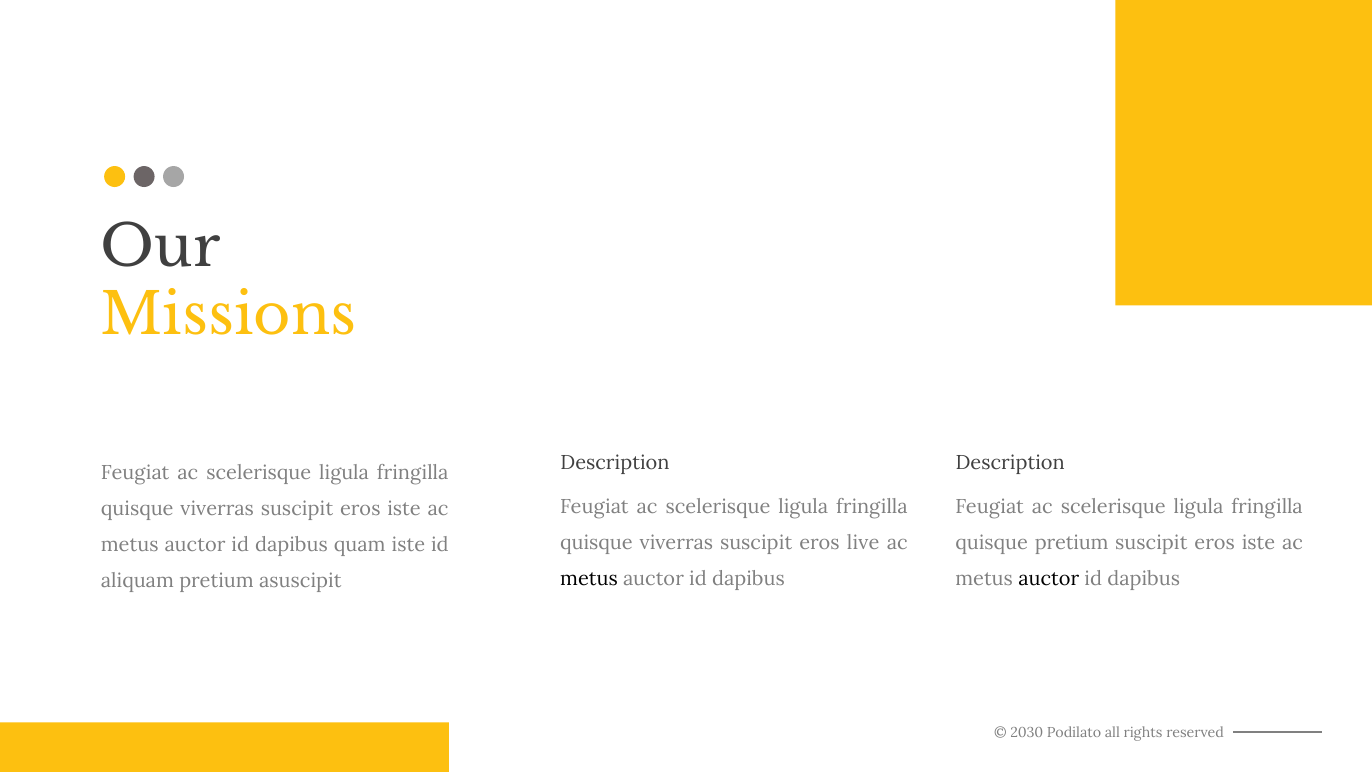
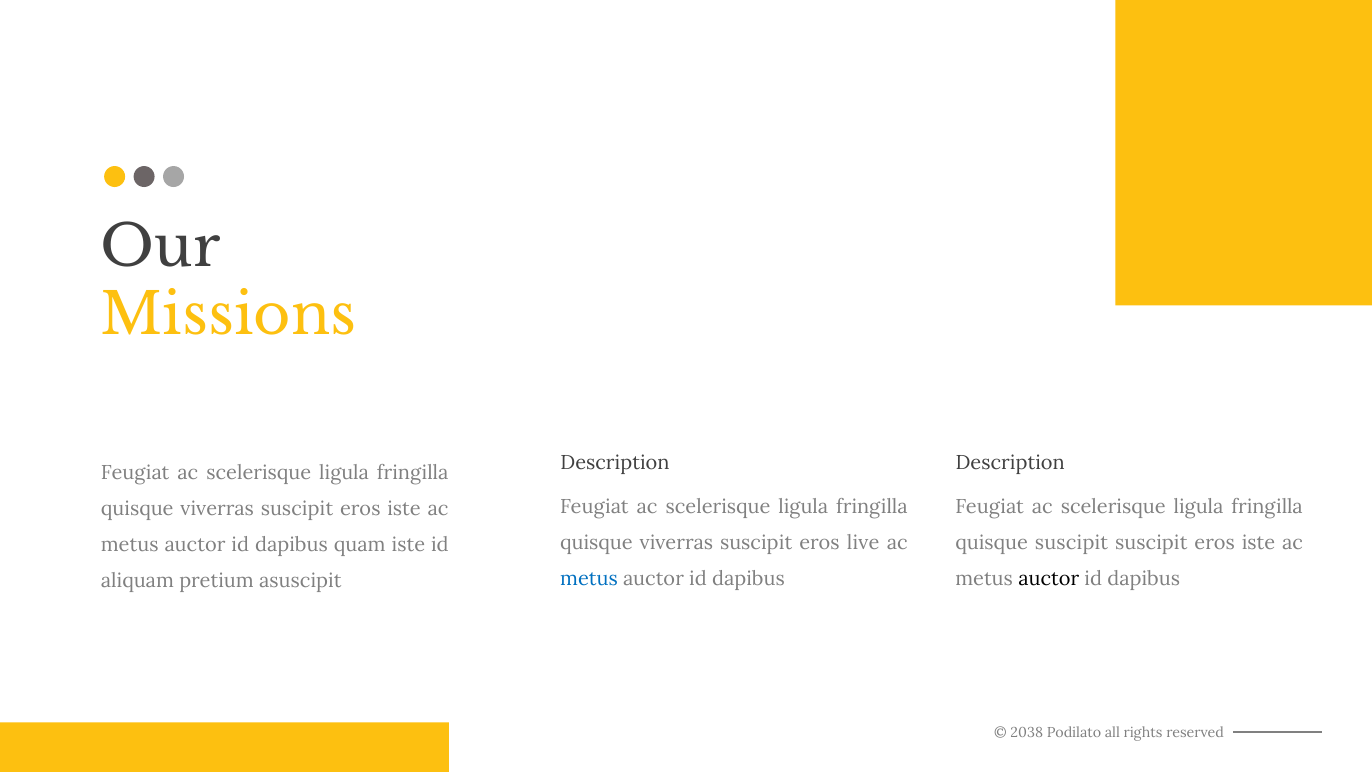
quisque pretium: pretium -> suscipit
metus at (589, 579) colour: black -> blue
2030: 2030 -> 2038
